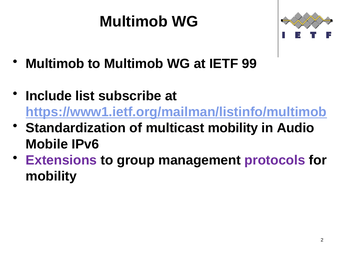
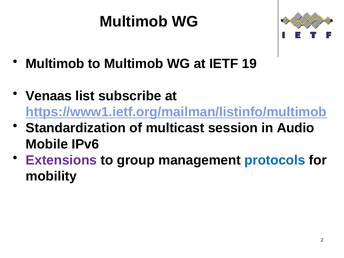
99: 99 -> 19
Include: Include -> Venaas
multicast mobility: mobility -> session
protocols colour: purple -> blue
